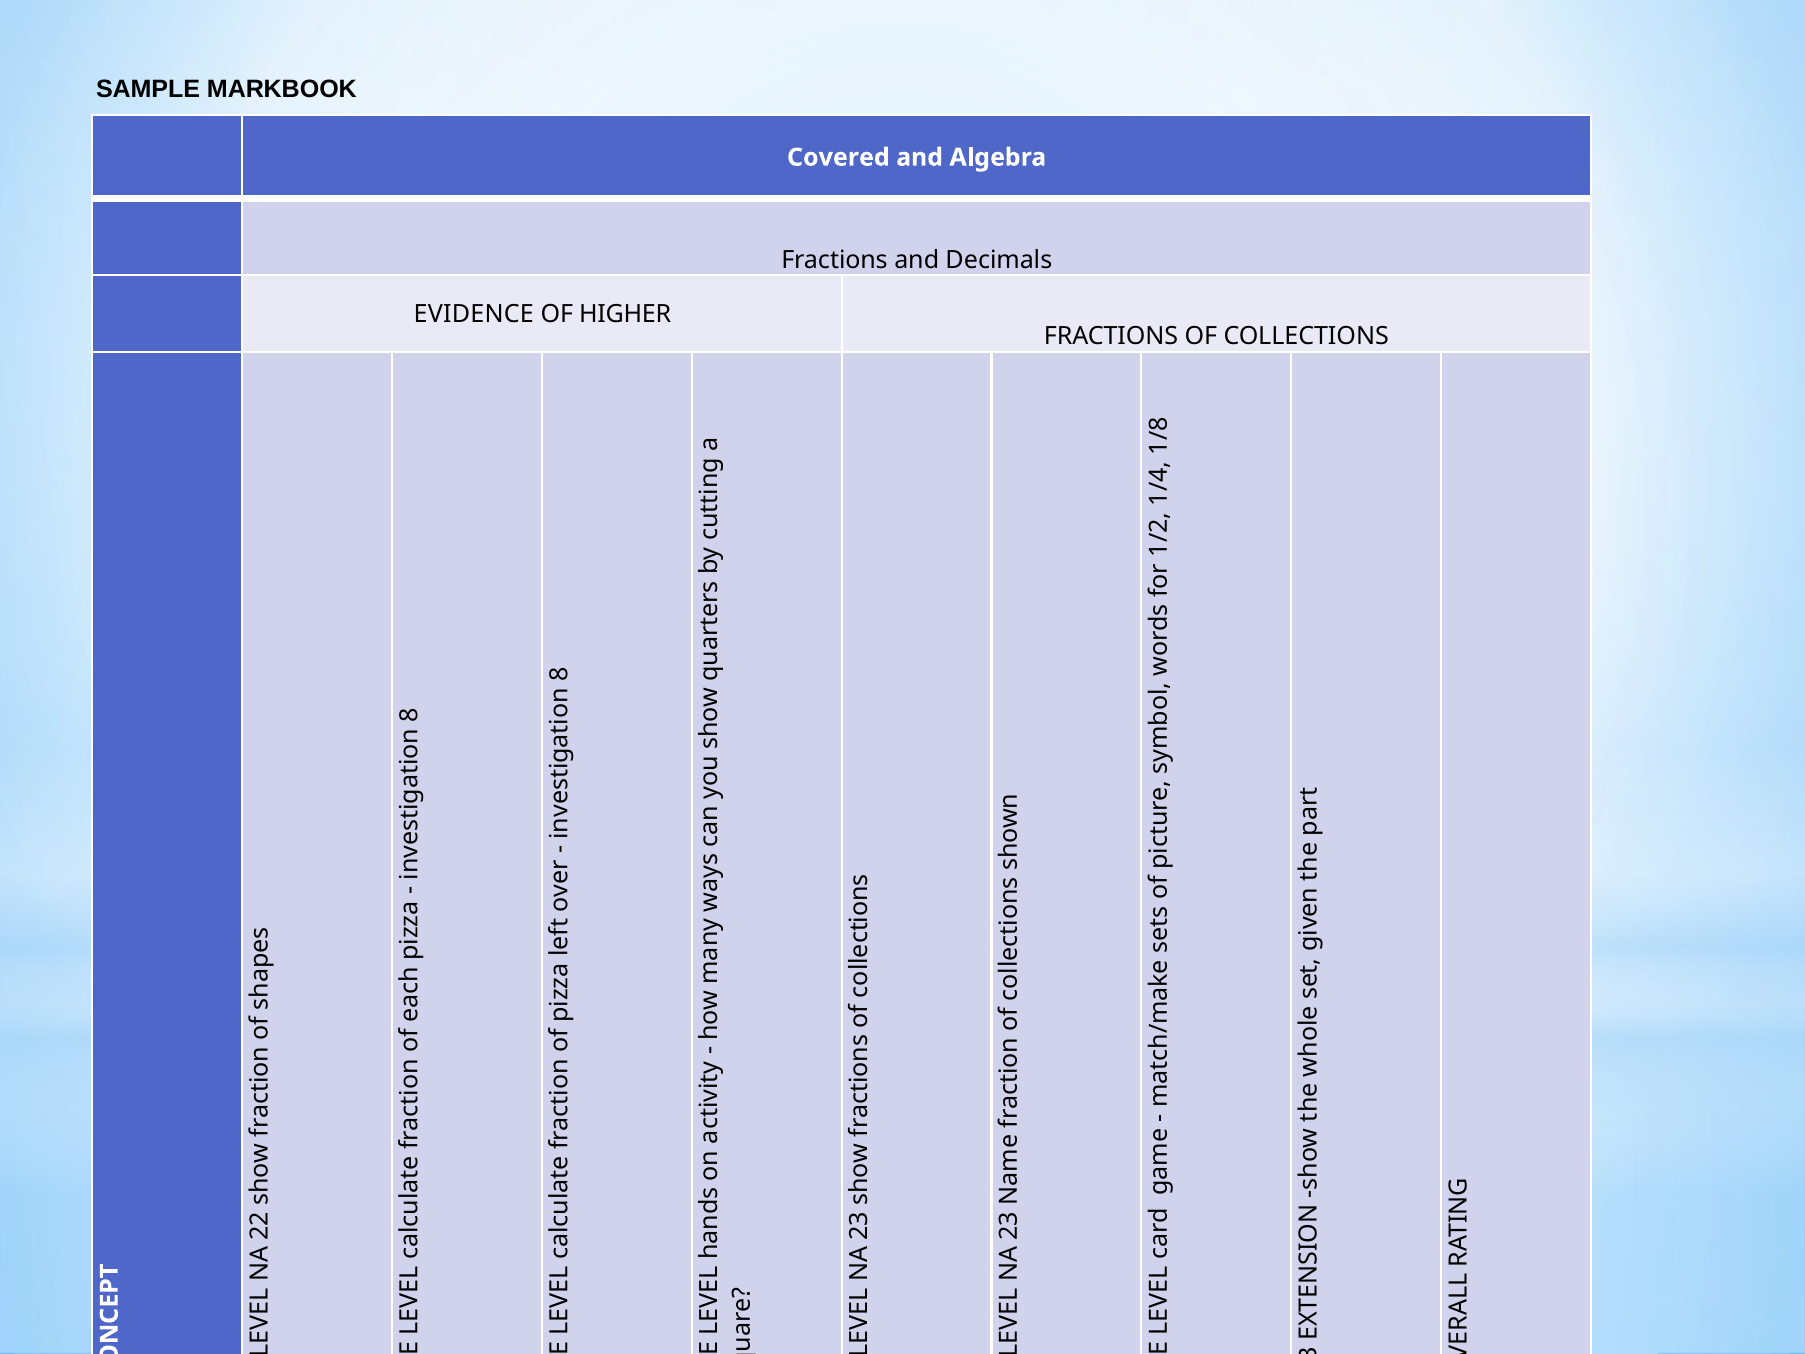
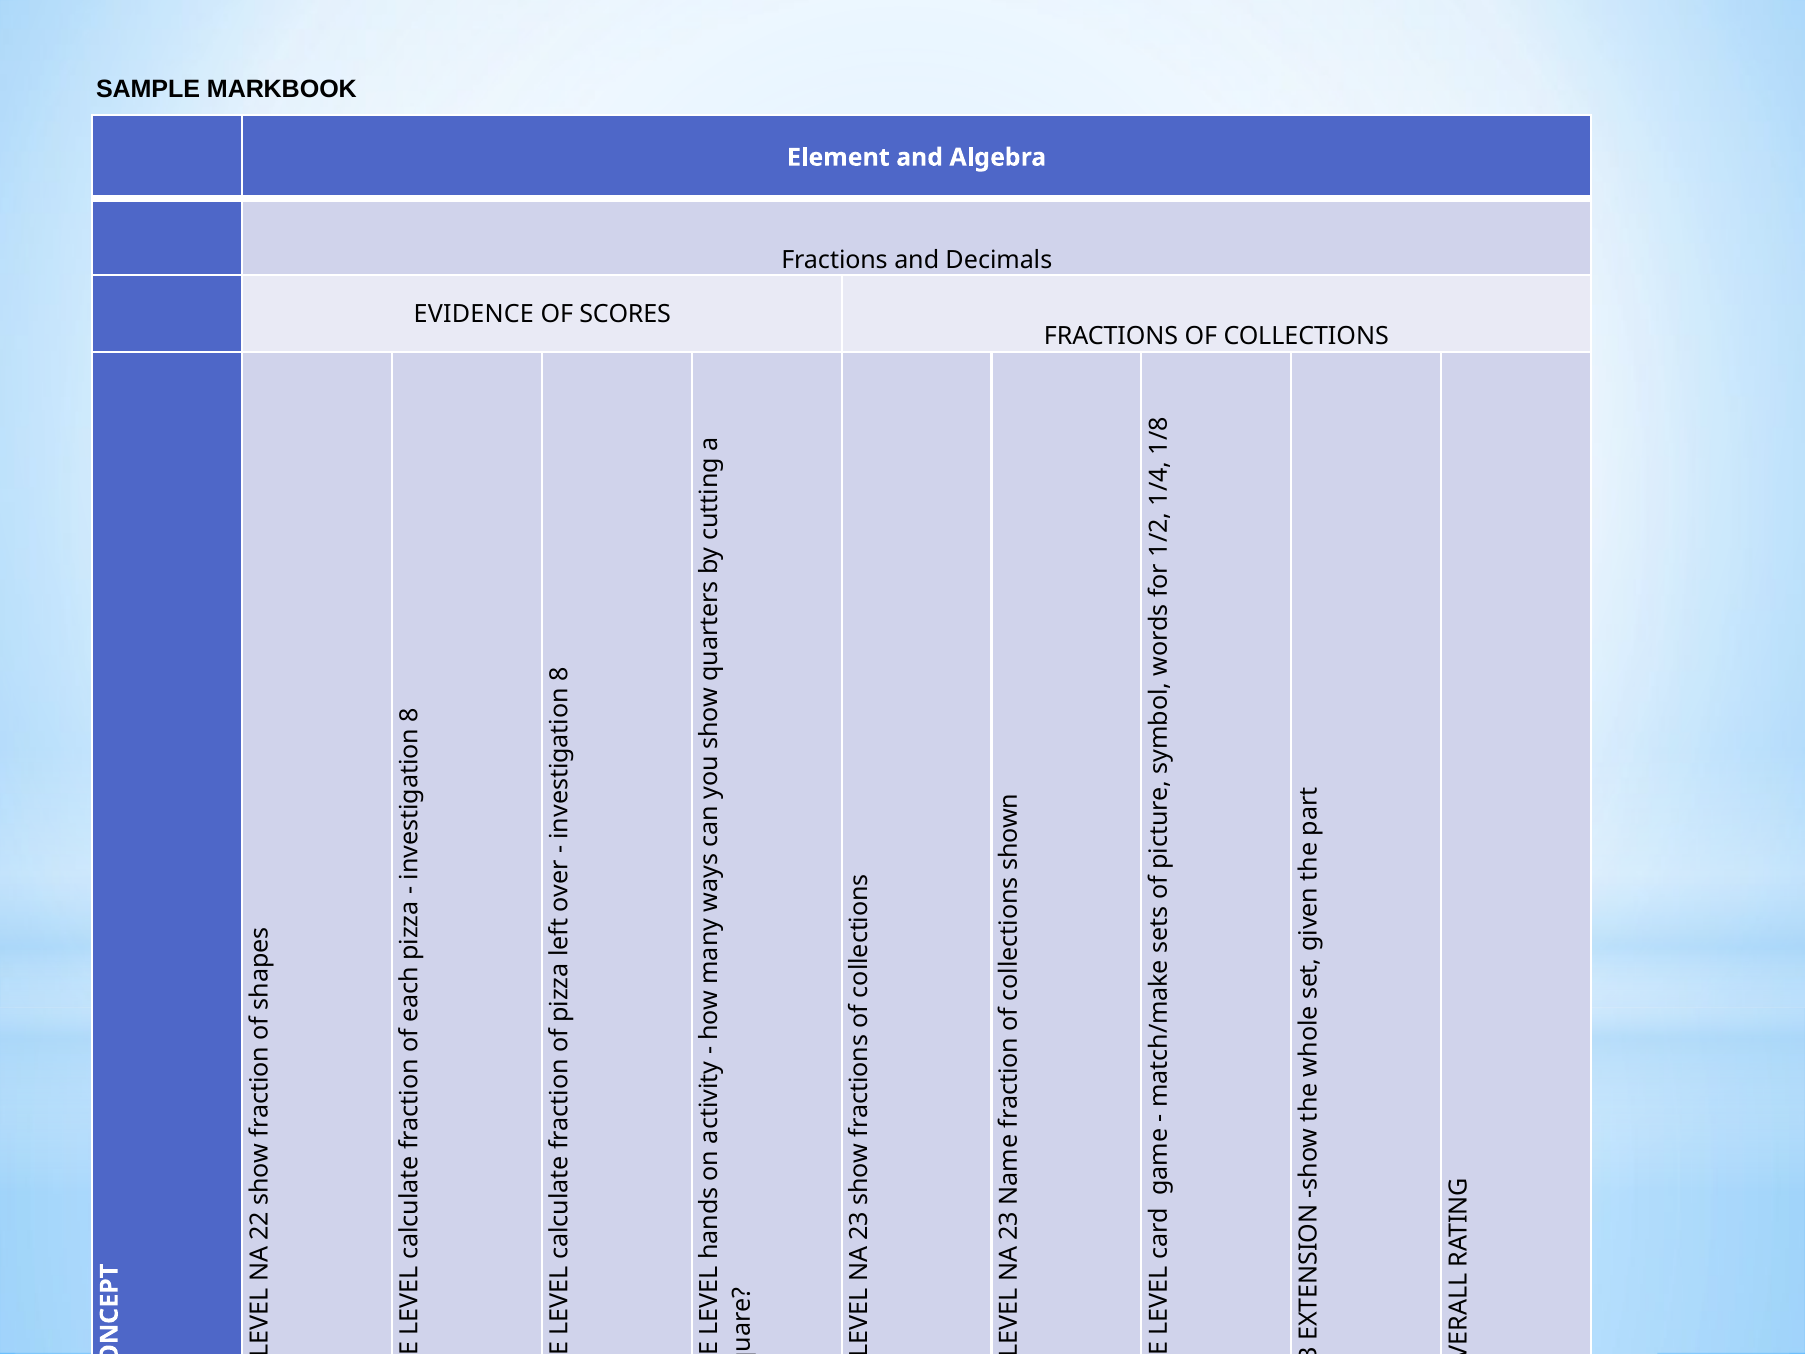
Covered: Covered -> Element
HIGHER: HIGHER -> SCORES
